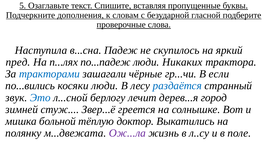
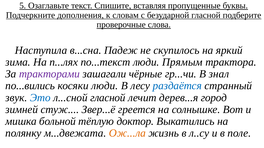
пред: пред -> зима
по...падеж: по...падеж -> по...текст
Никаких: Никаких -> Прямым
тракторами colour: blue -> purple
если: если -> знал
л...сной берлогу: берлогу -> гласной
Ож...ла colour: purple -> orange
